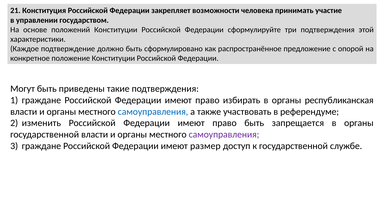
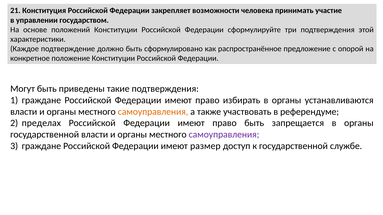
республиканская: республиканская -> устанавливаются
самоуправления at (153, 112) colour: blue -> orange
изменить: изменить -> пределах
